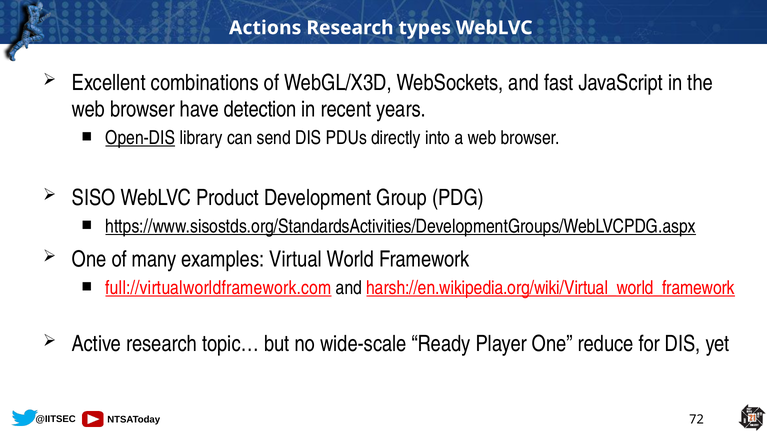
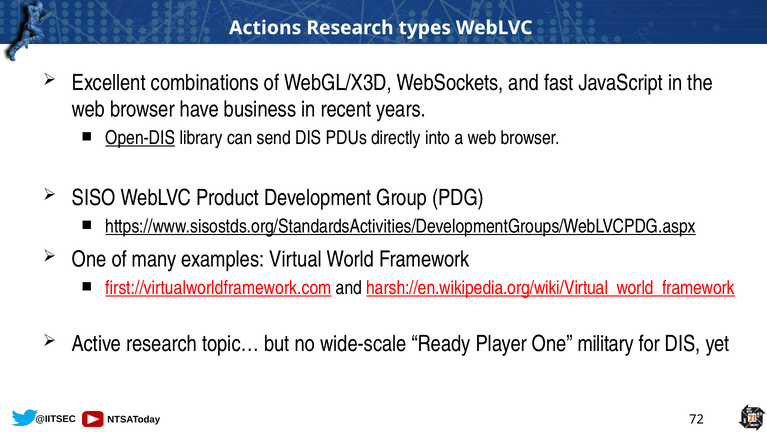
detection: detection -> business
full://virtualworldframework.com: full://virtualworldframework.com -> first://virtualworldframework.com
reduce: reduce -> military
